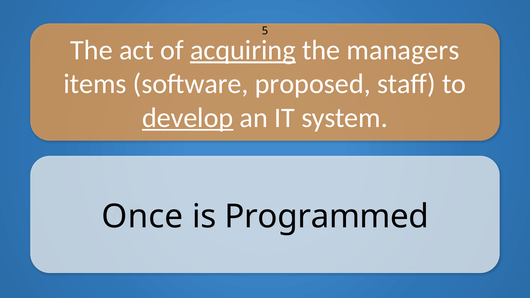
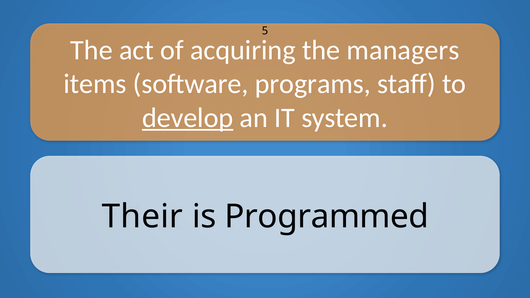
acquiring underline: present -> none
proposed: proposed -> programs
Once: Once -> Their
